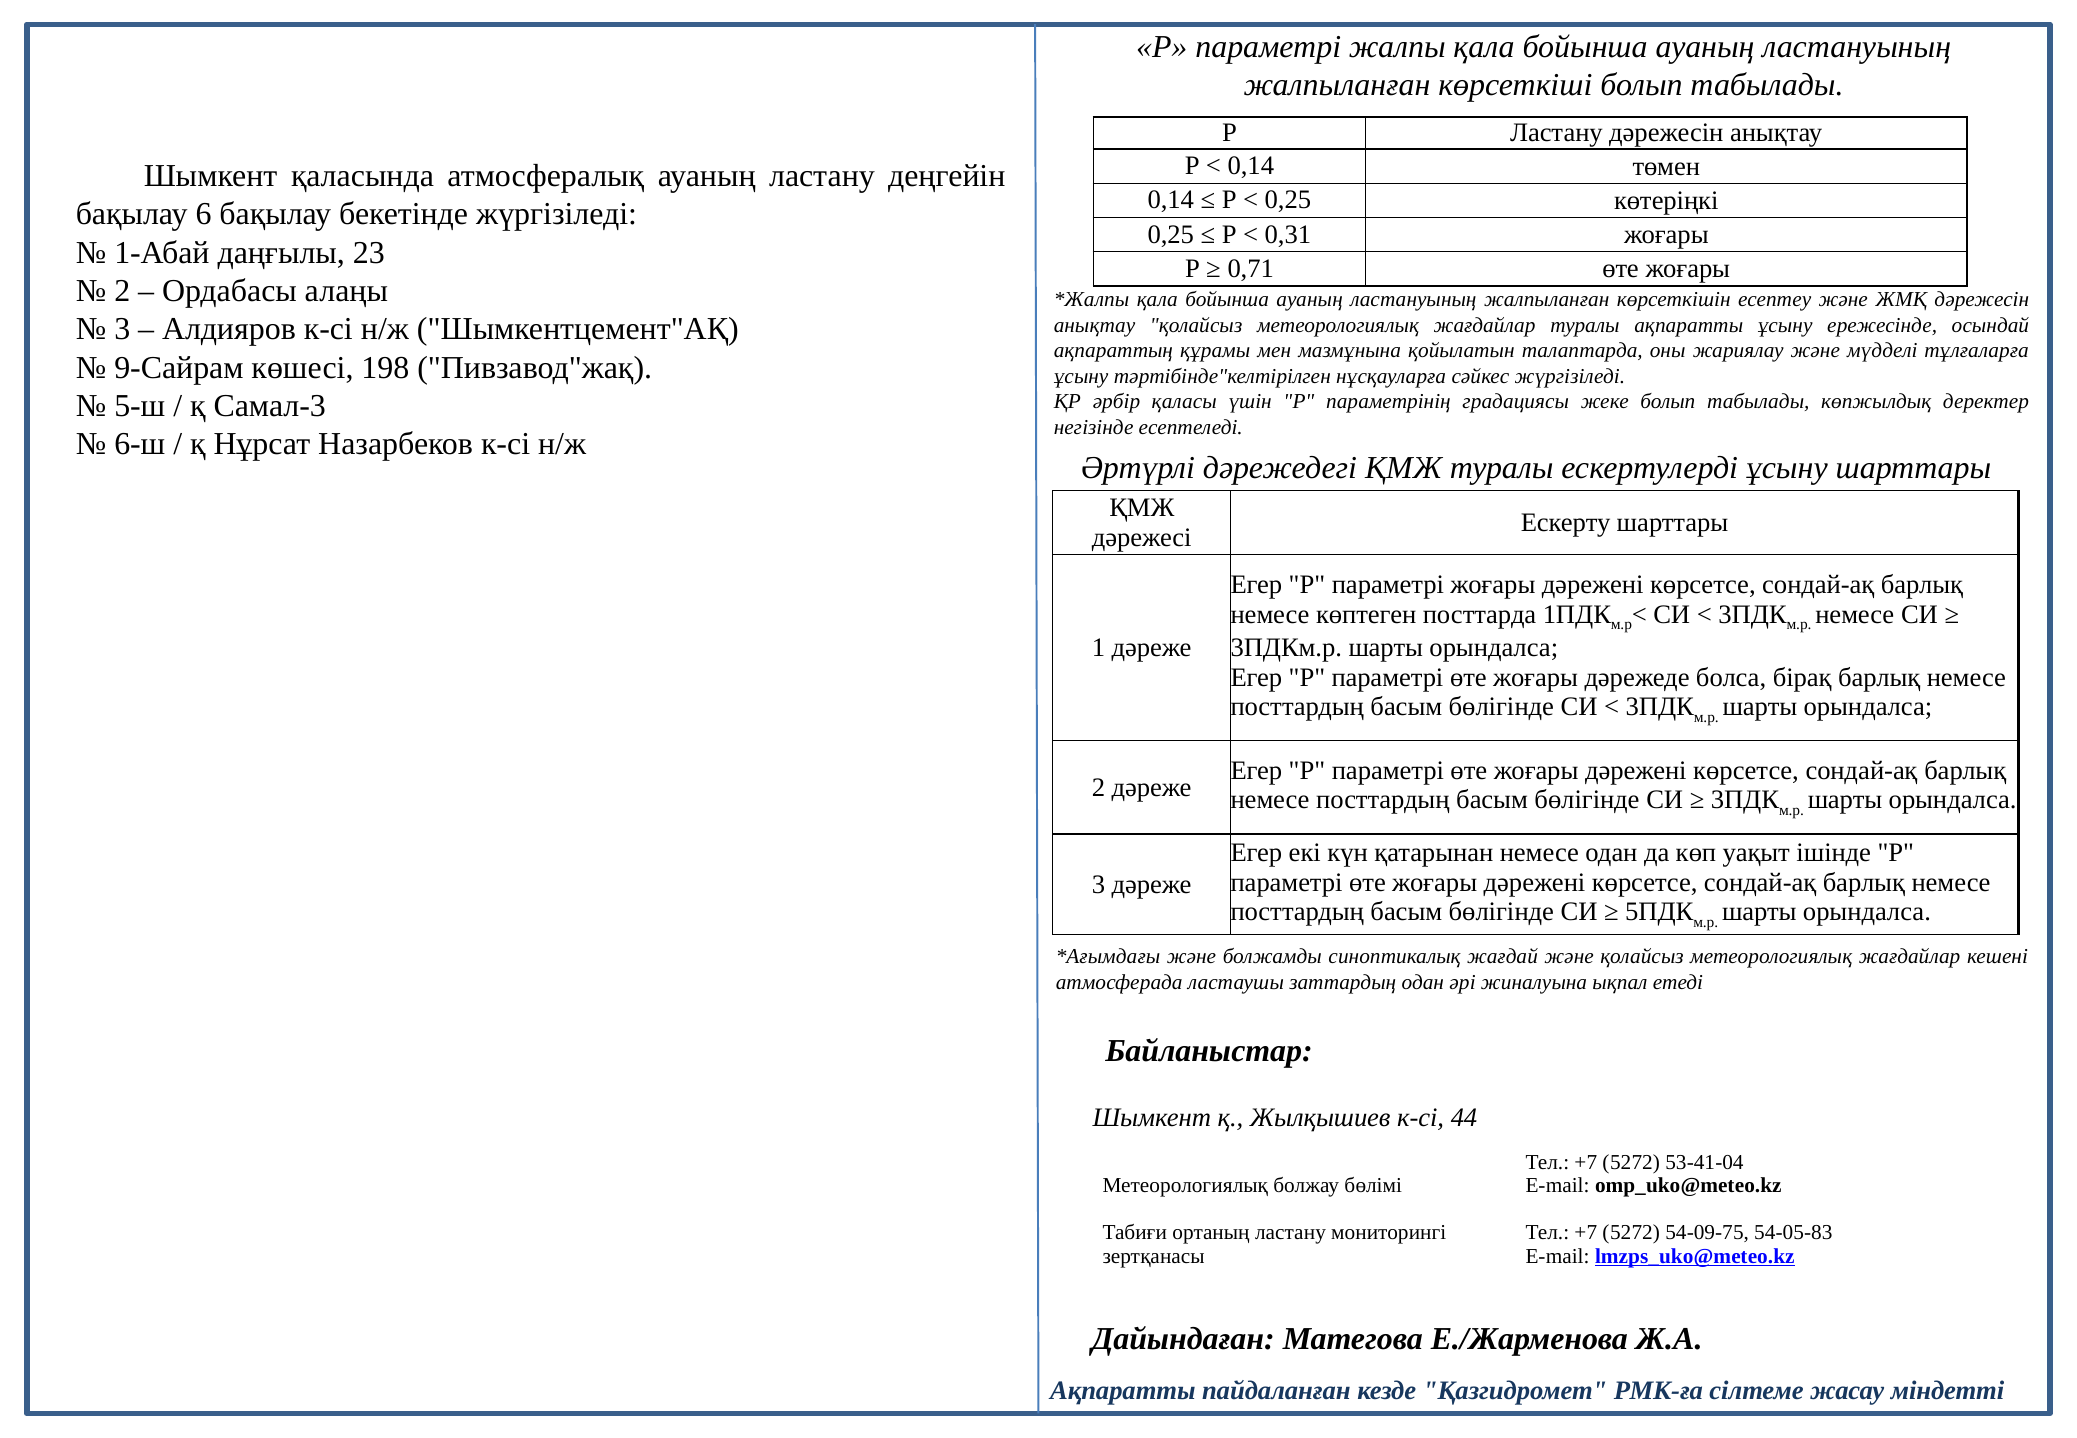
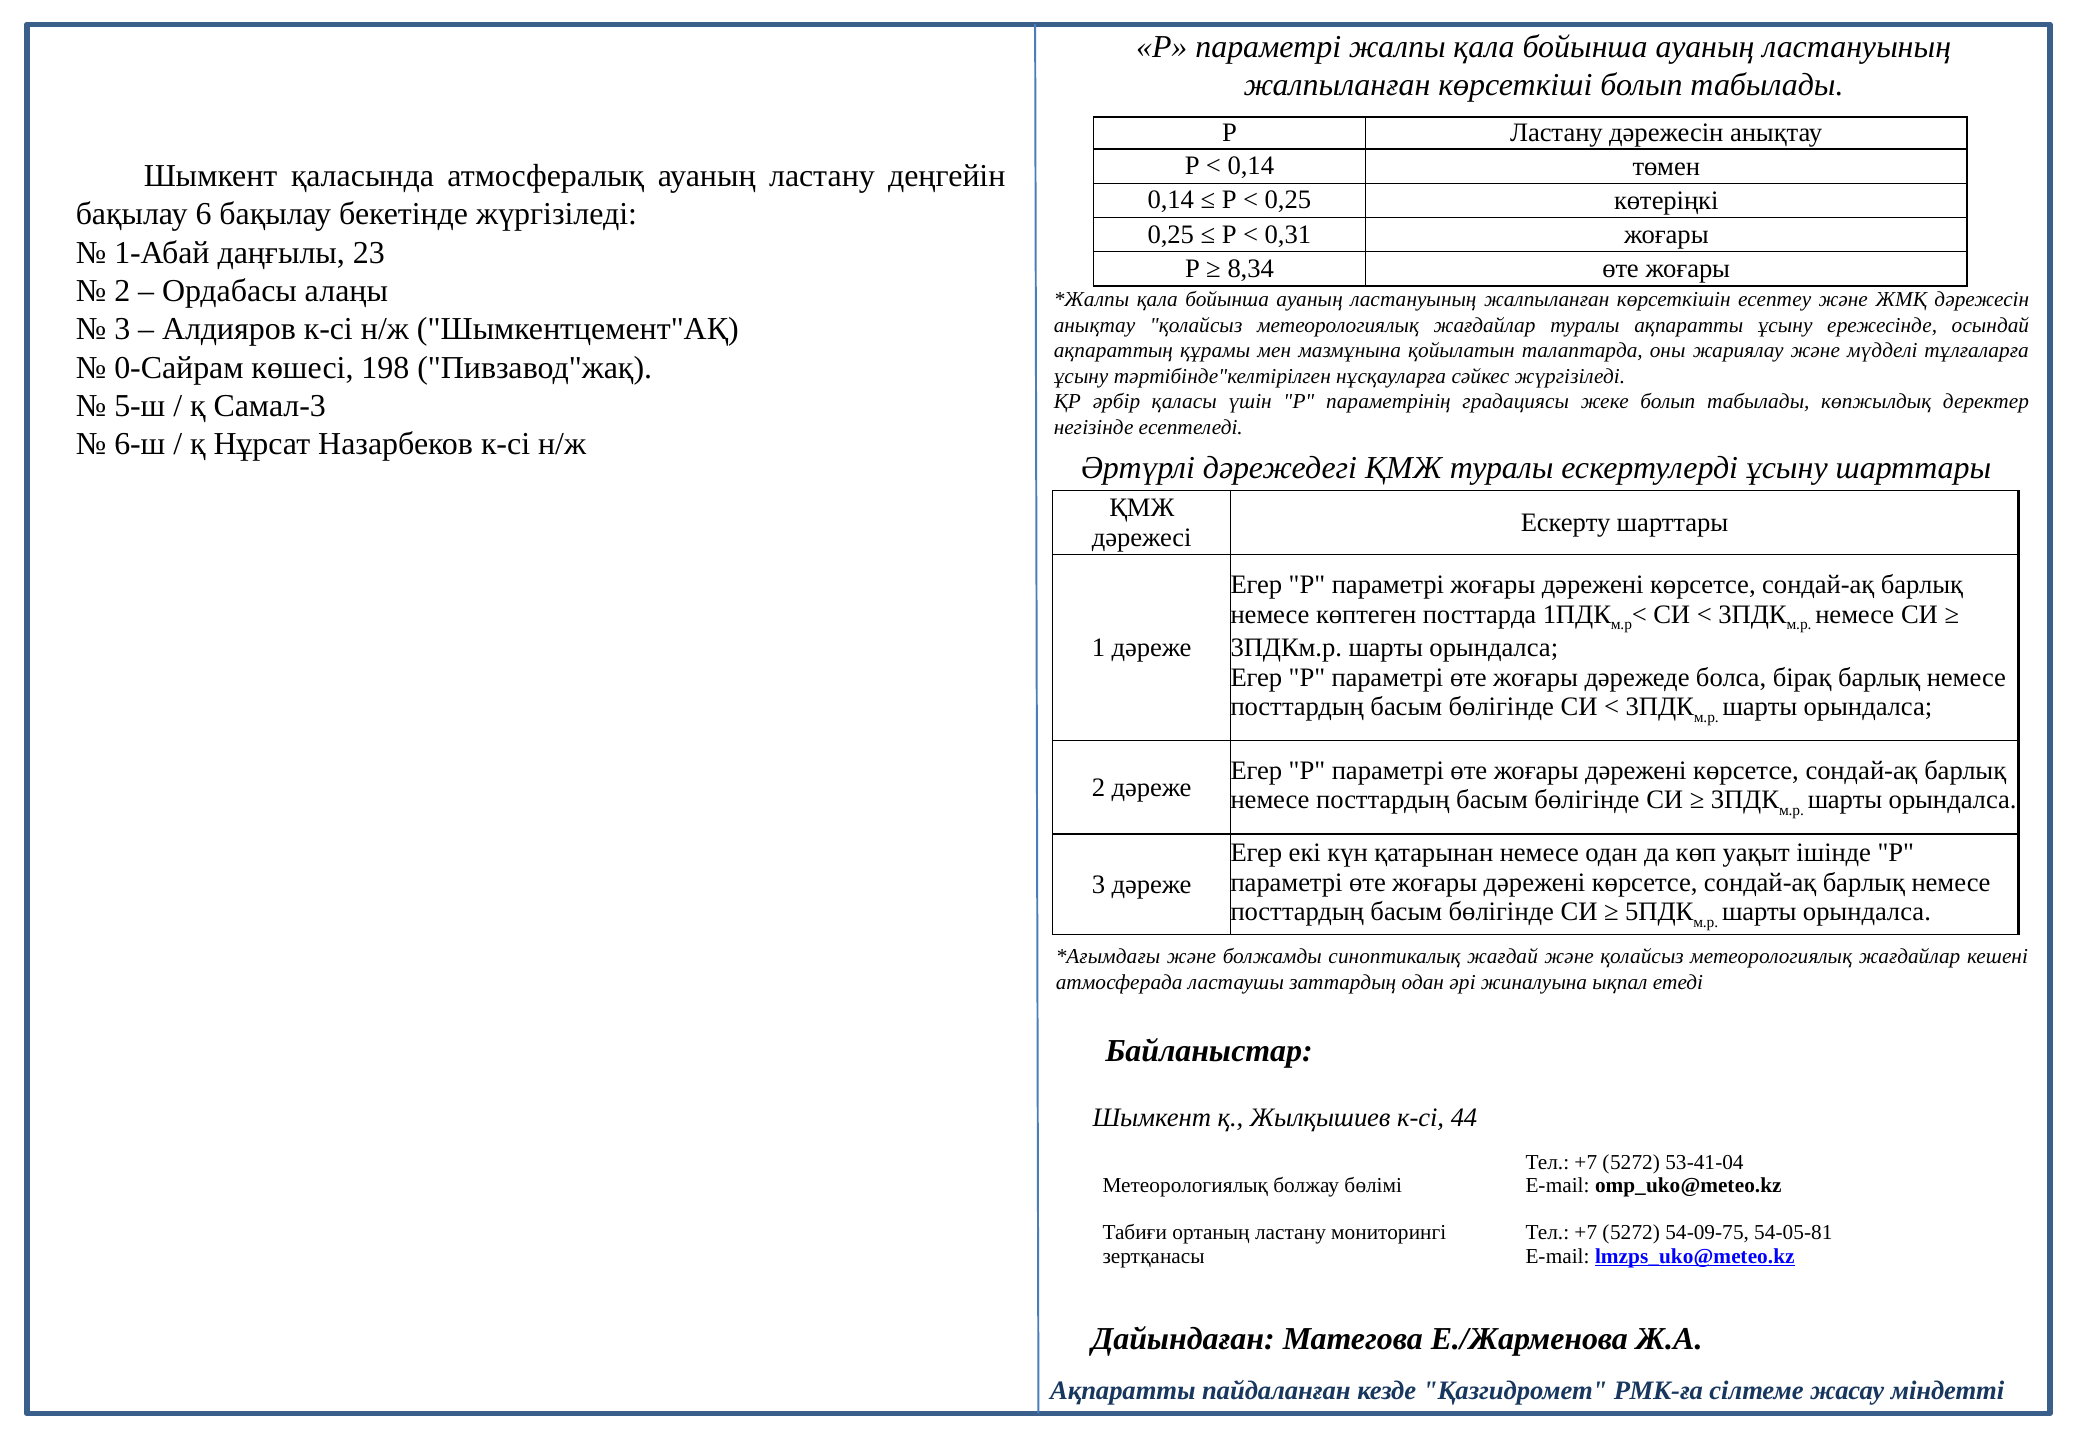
0,71: 0,71 -> 8,34
9-Сайрам: 9-Сайрам -> 0-Сайрам
54-05-83: 54-05-83 -> 54-05-81
